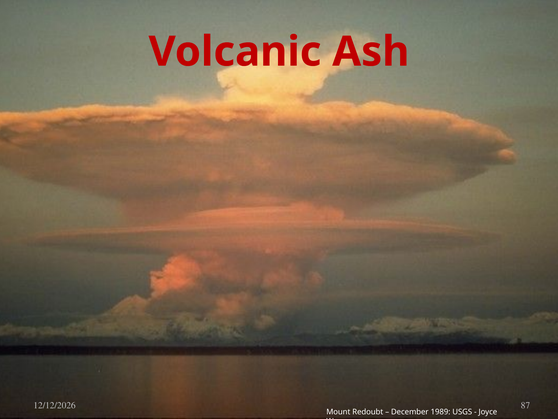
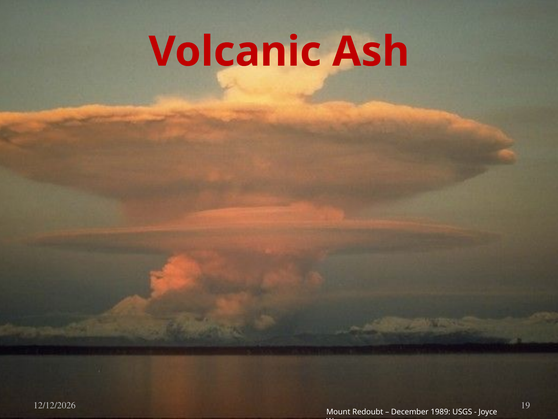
87: 87 -> 19
